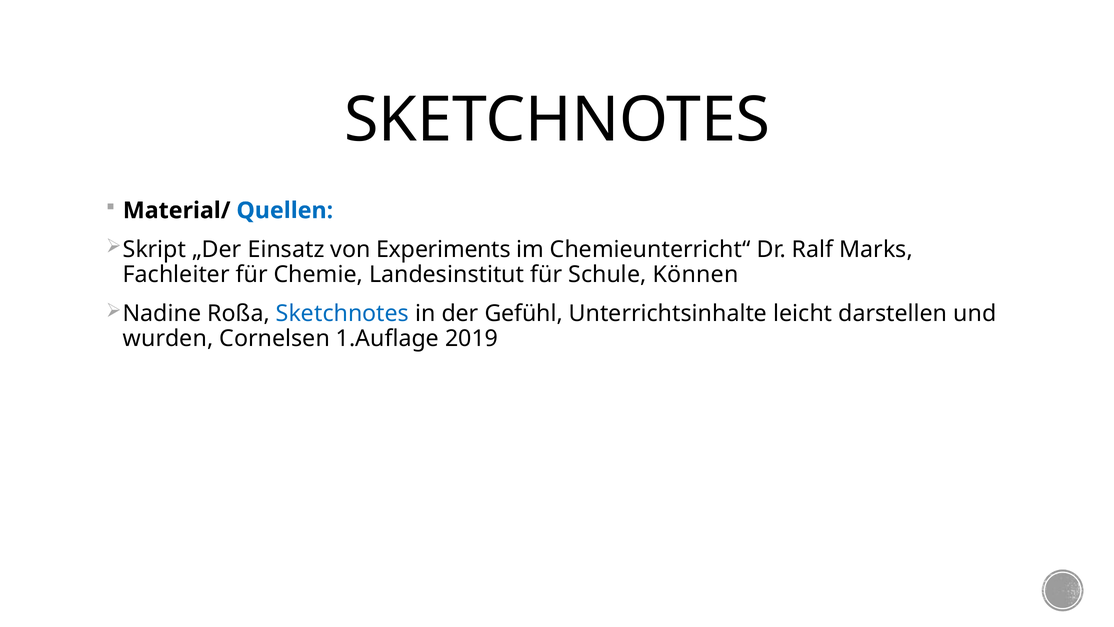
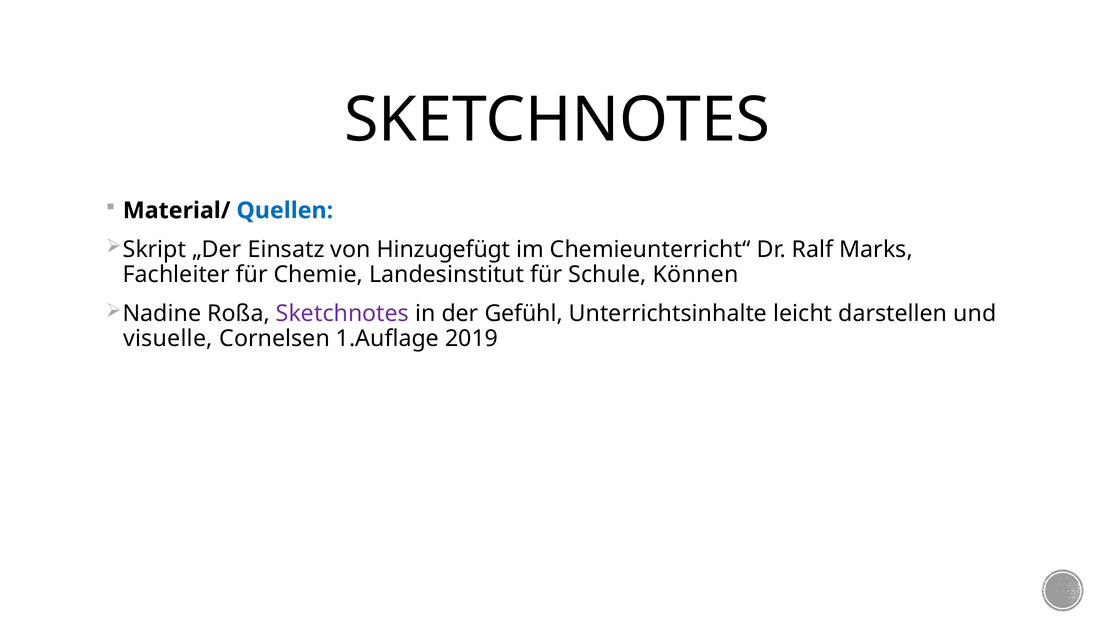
Experiments: Experiments -> Hinzugefügt
Sketchnotes at (342, 313) colour: blue -> purple
wurden: wurden -> visuelle
